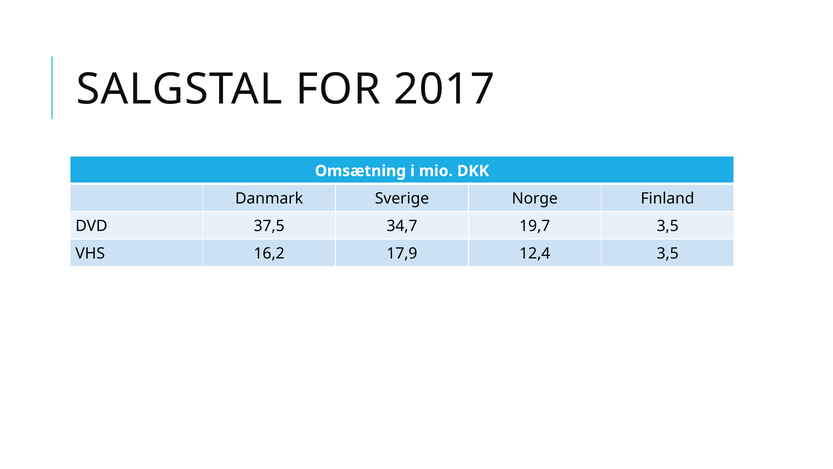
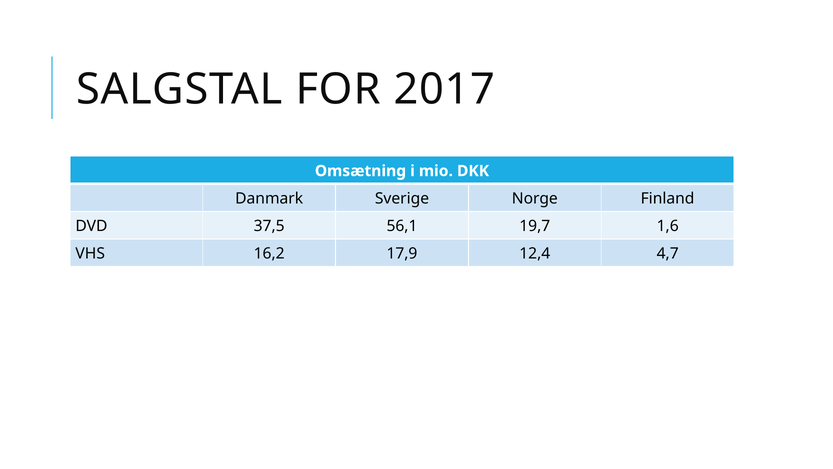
34,7: 34,7 -> 56,1
19,7 3,5: 3,5 -> 1,6
12,4 3,5: 3,5 -> 4,7
